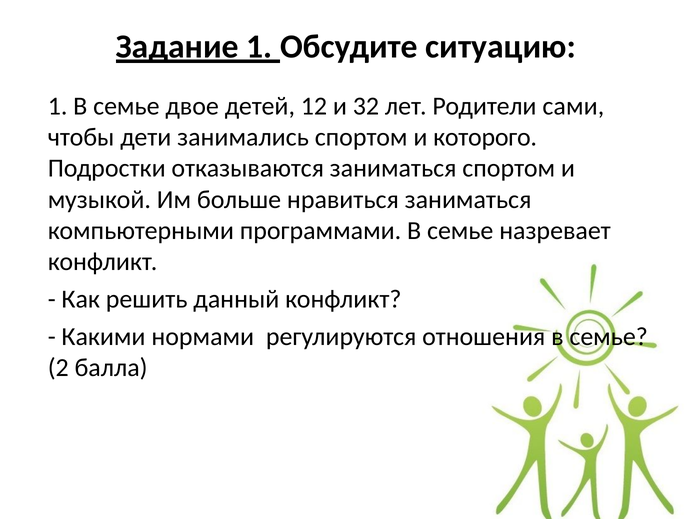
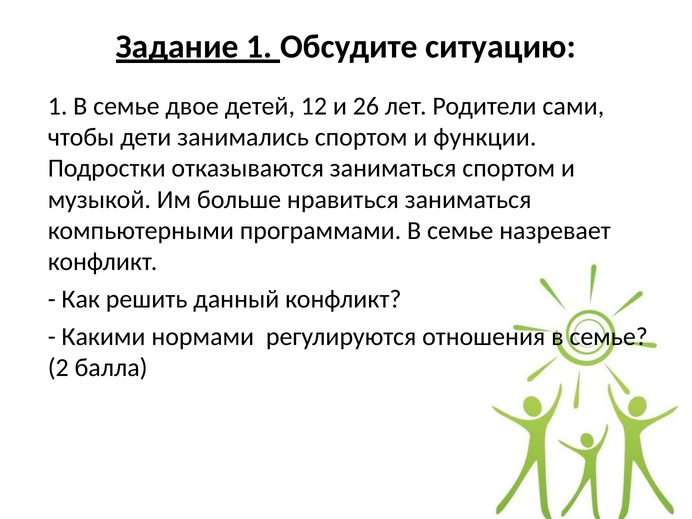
32: 32 -> 26
которого: которого -> функции
